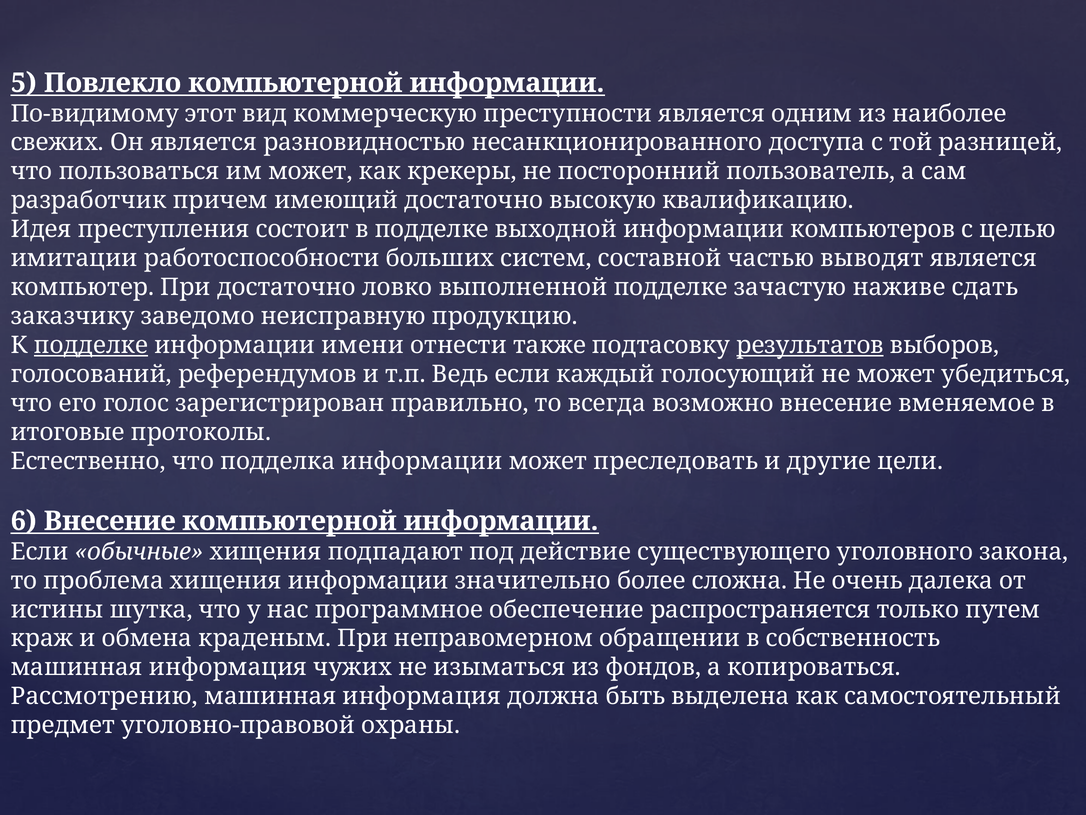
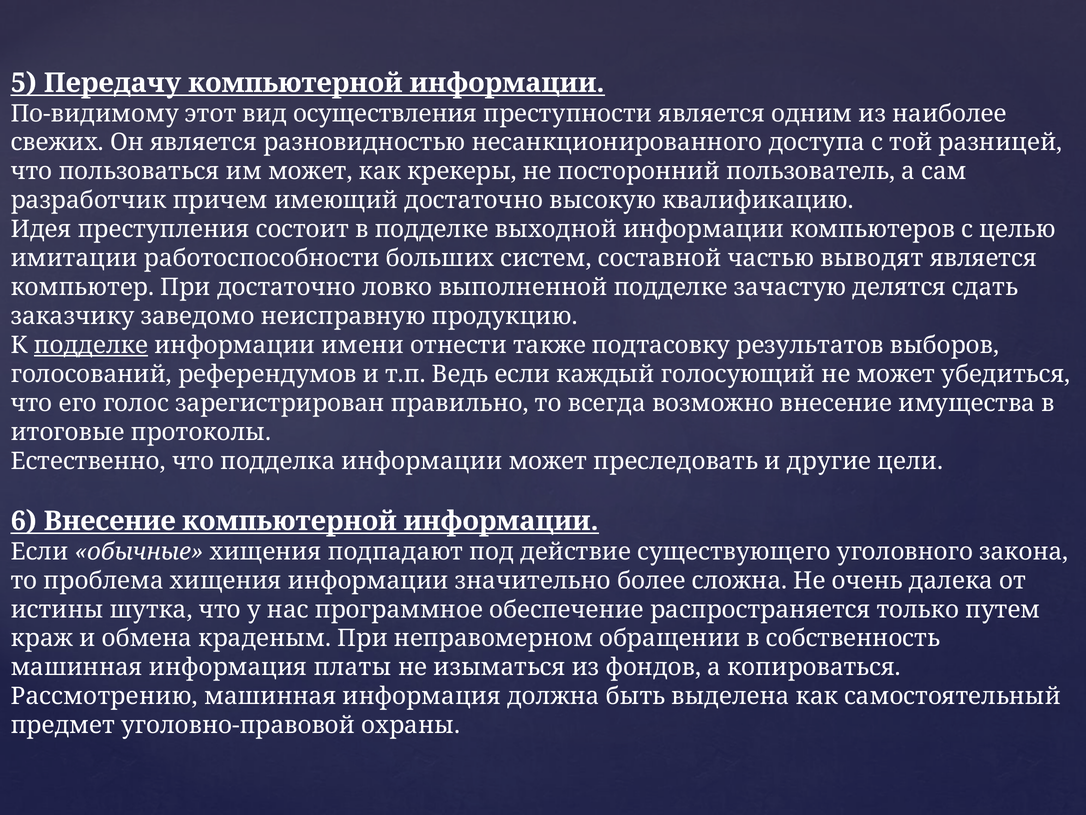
Повлекло: Повлекло -> Передачу
коммерческую: коммерческую -> осуществления
наживе: наживе -> делятся
результатов underline: present -> none
вменяемое: вменяемое -> имущества
чужих: чужих -> платы
